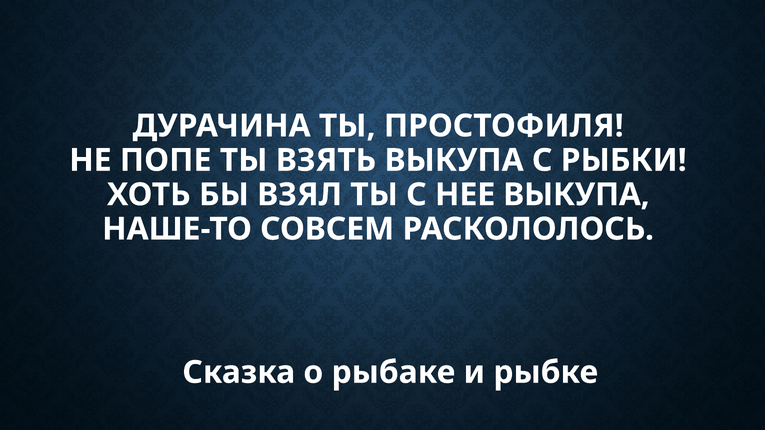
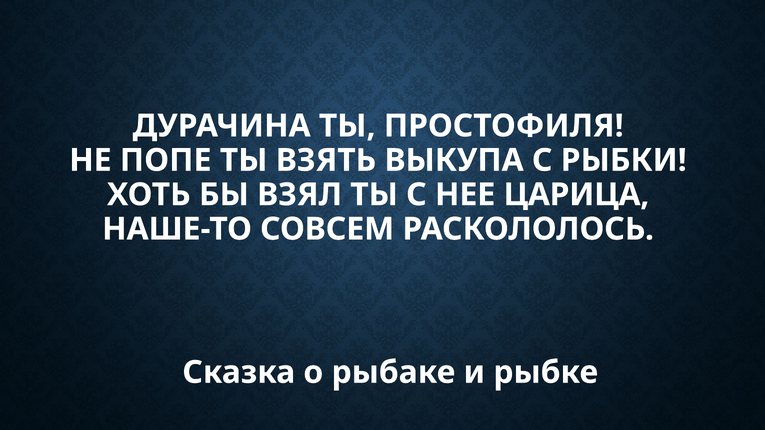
НЕЕ ВЫКУПА: ВЫКУПА -> ЦАРИЦА
